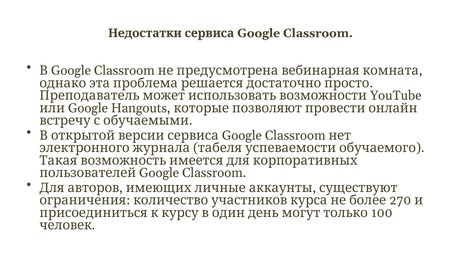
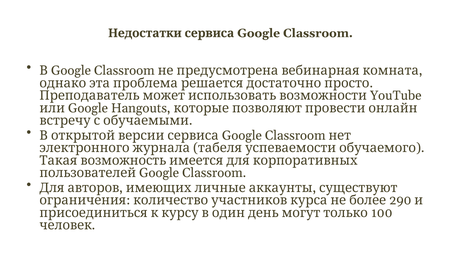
270: 270 -> 290
